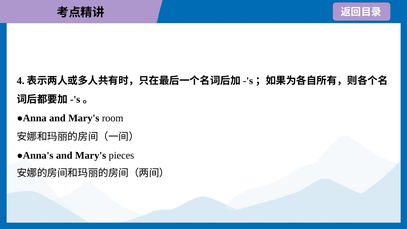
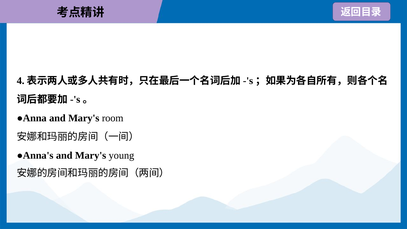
pieces: pieces -> young
